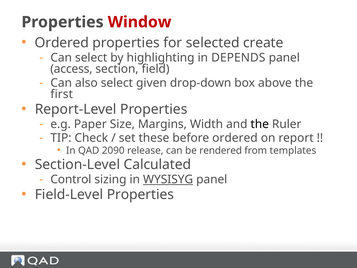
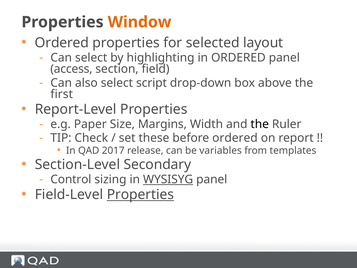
Window colour: red -> orange
create: create -> layout
in DEPENDS: DEPENDS -> ORDERED
given: given -> script
2090: 2090 -> 2017
rendered: rendered -> variables
Calculated: Calculated -> Secondary
Properties at (140, 194) underline: none -> present
